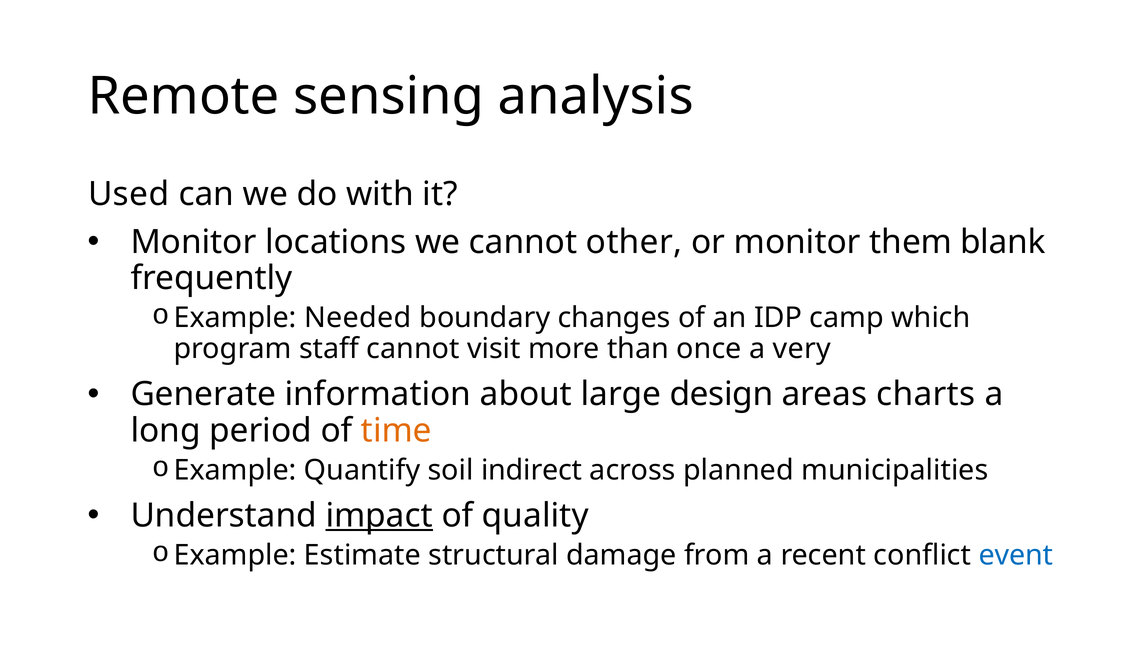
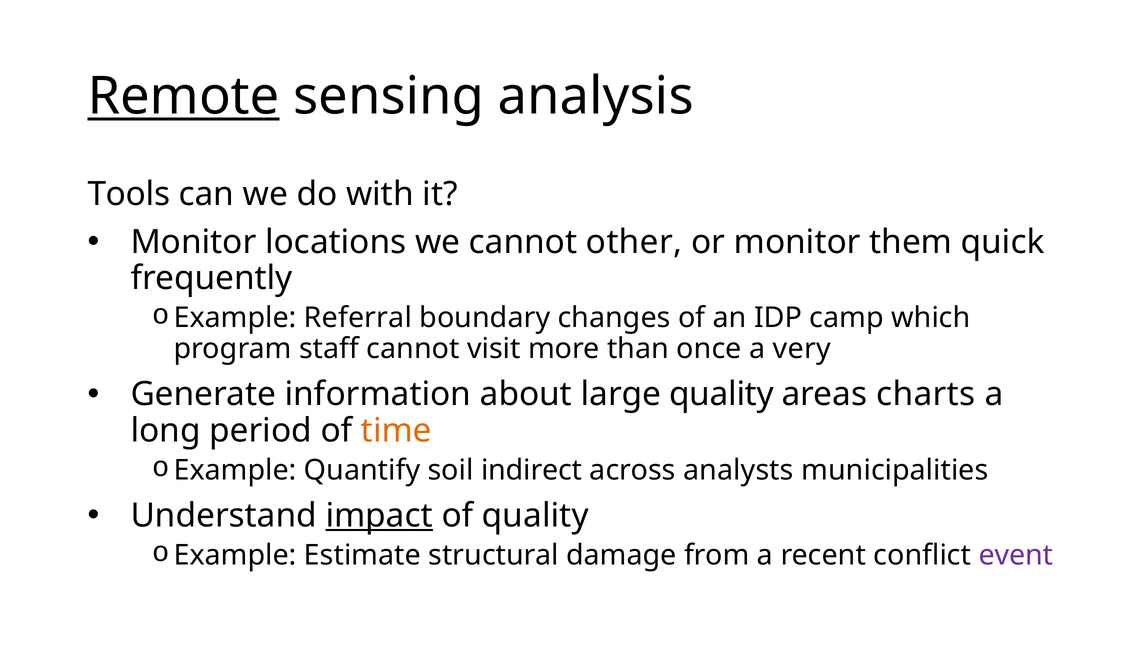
Remote underline: none -> present
Used: Used -> Tools
blank: blank -> quick
Needed: Needed -> Referral
large design: design -> quality
planned: planned -> analysts
event colour: blue -> purple
